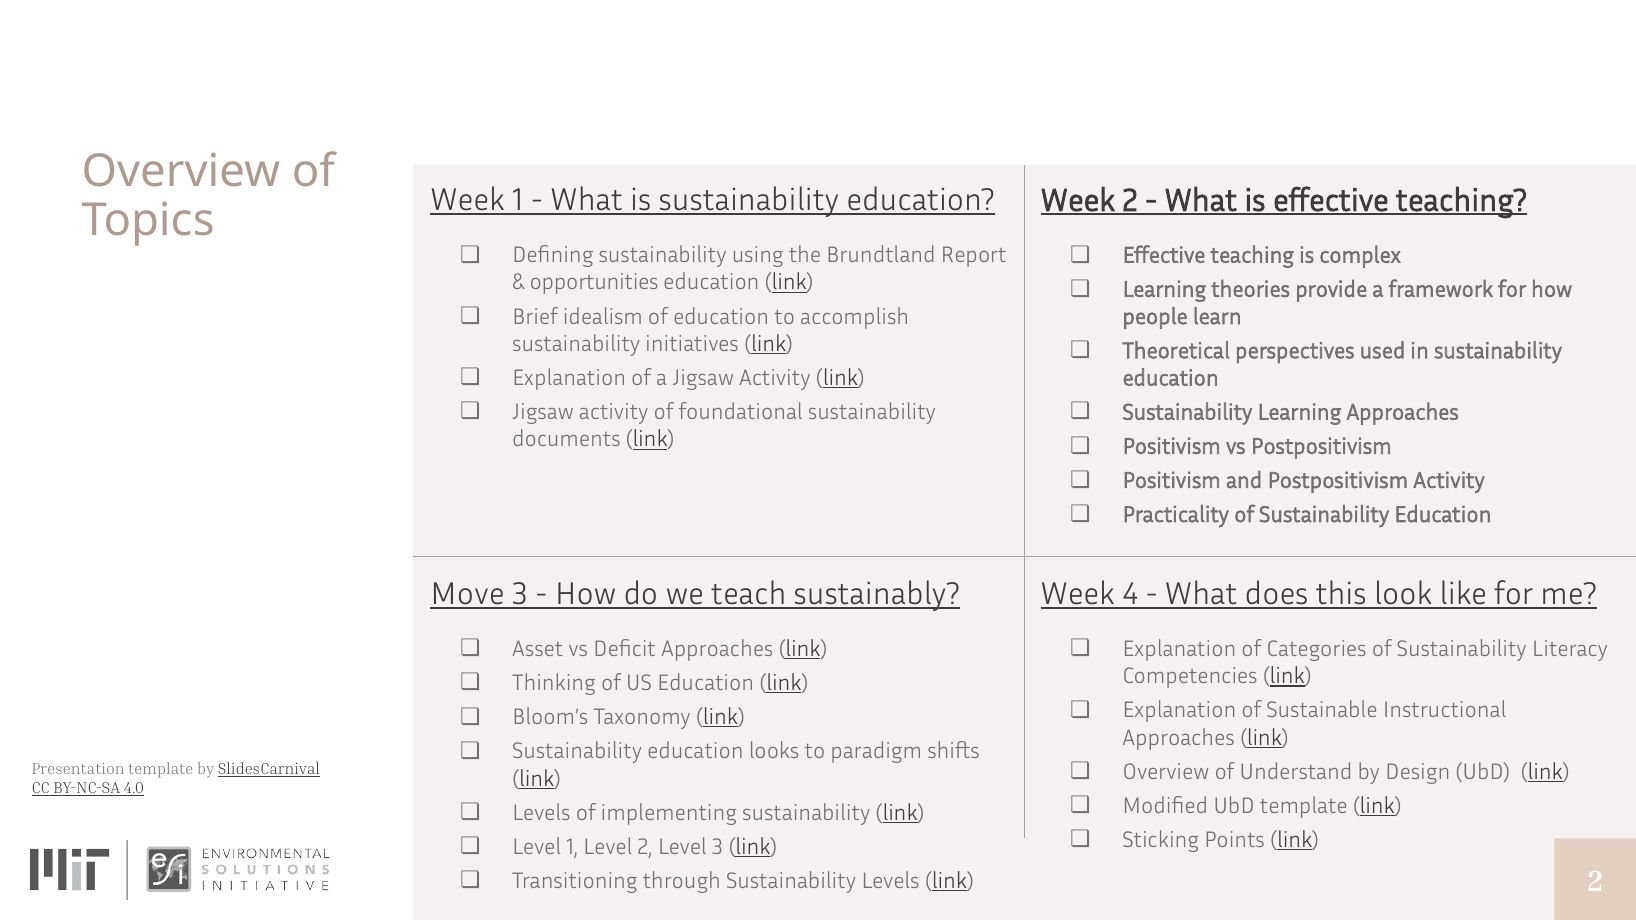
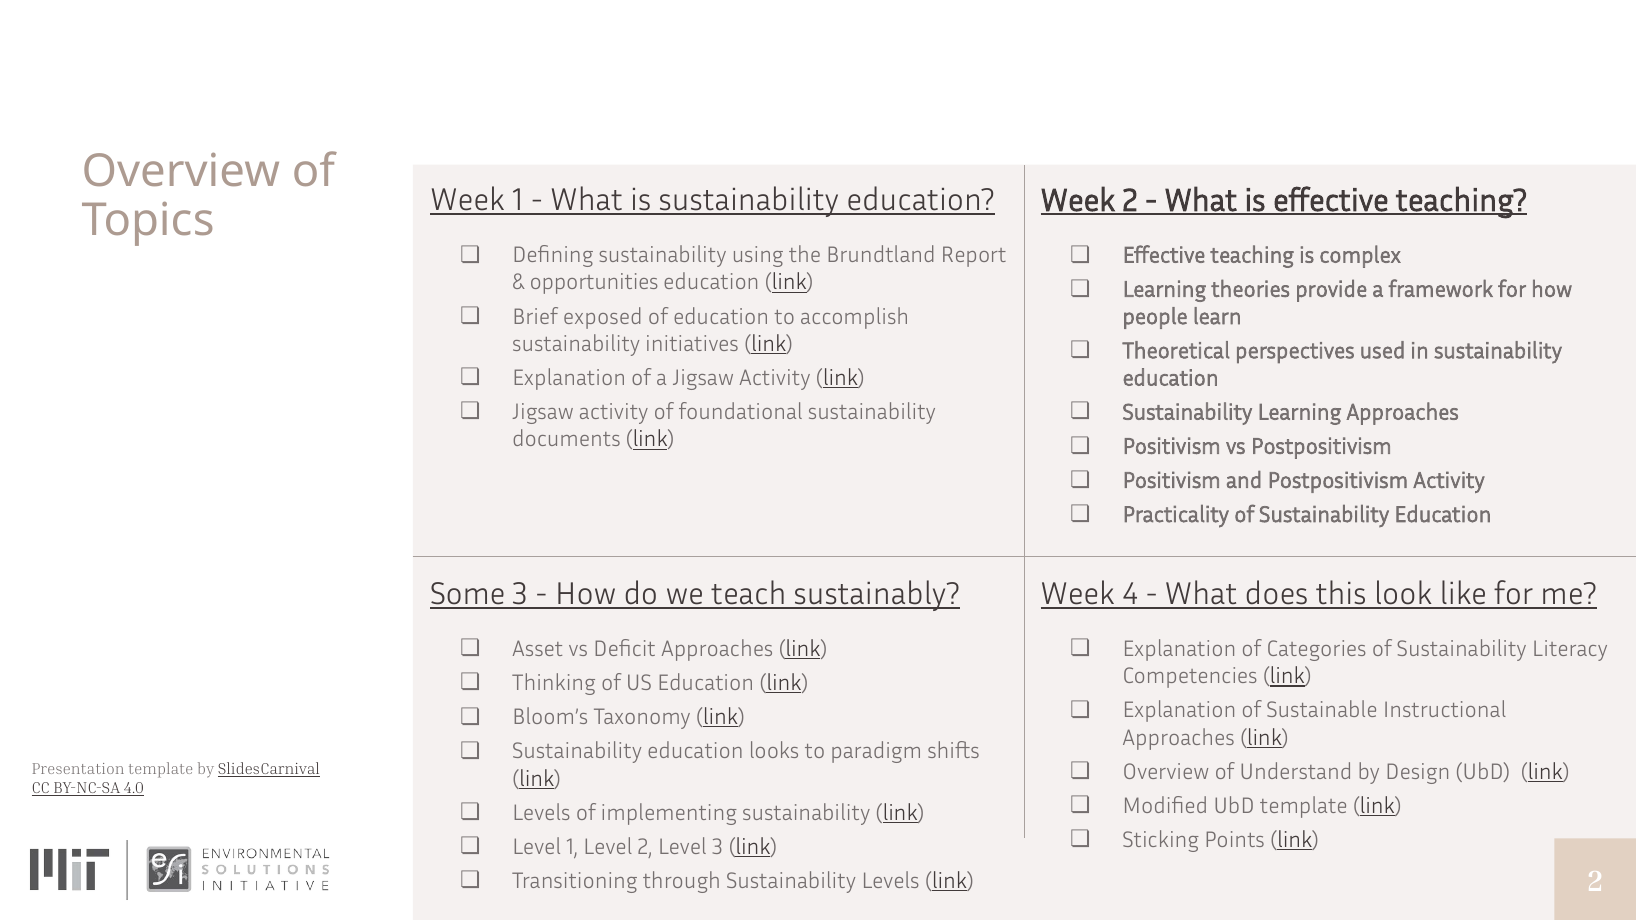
idealism: idealism -> exposed
Move: Move -> Some
